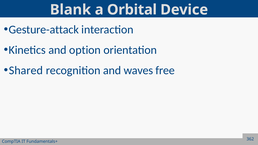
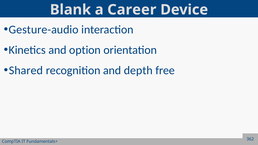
Orbital: Orbital -> Career
Gesture-attack: Gesture-attack -> Gesture-audio
waves: waves -> depth
